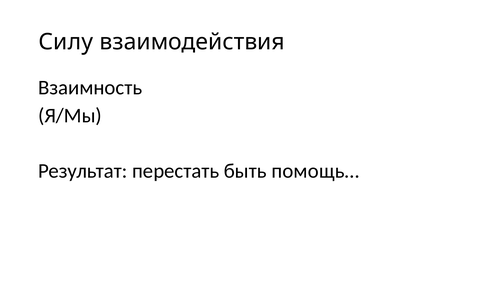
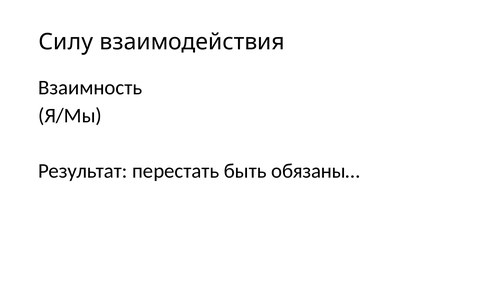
помощь…: помощь… -> обязаны…
